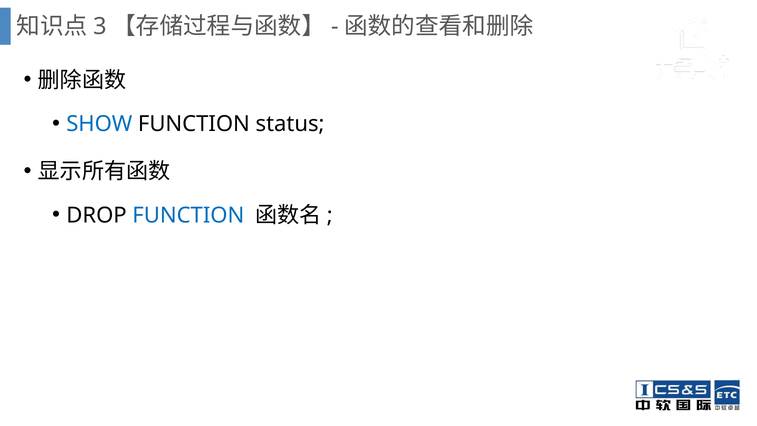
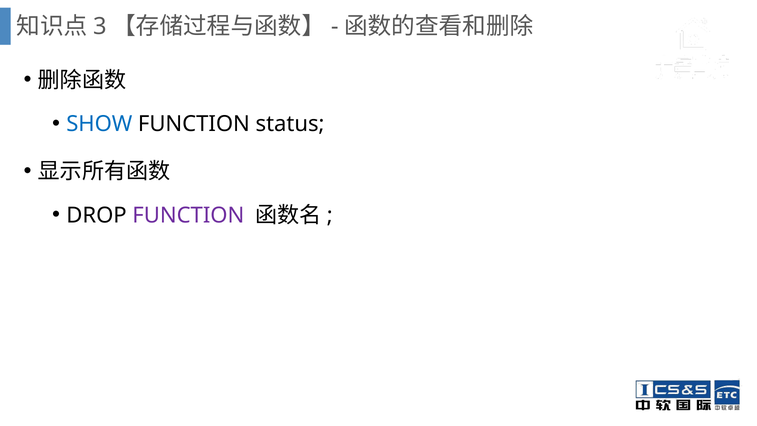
FUNCTION at (188, 215) colour: blue -> purple
